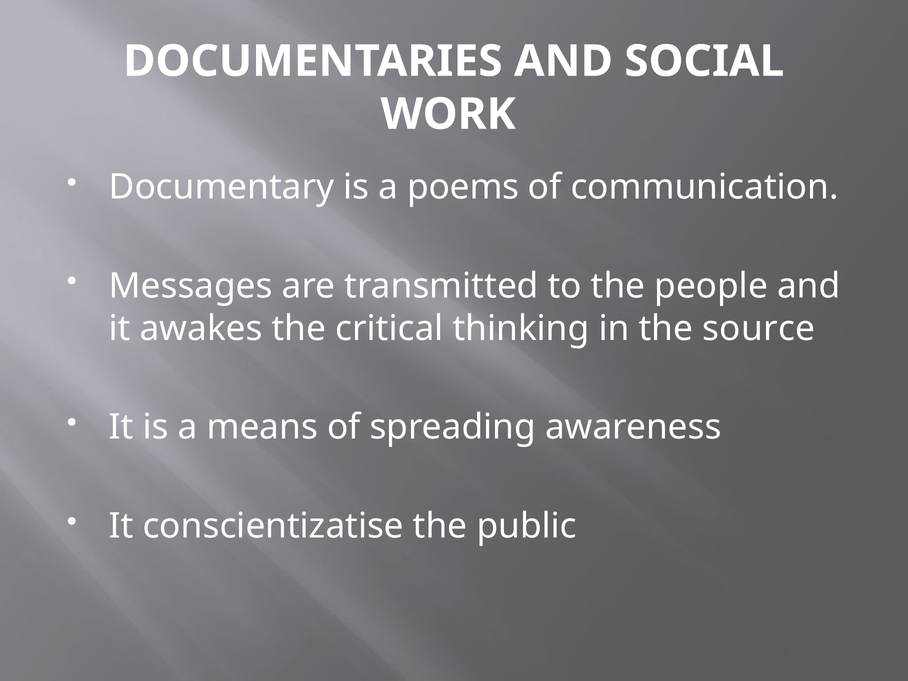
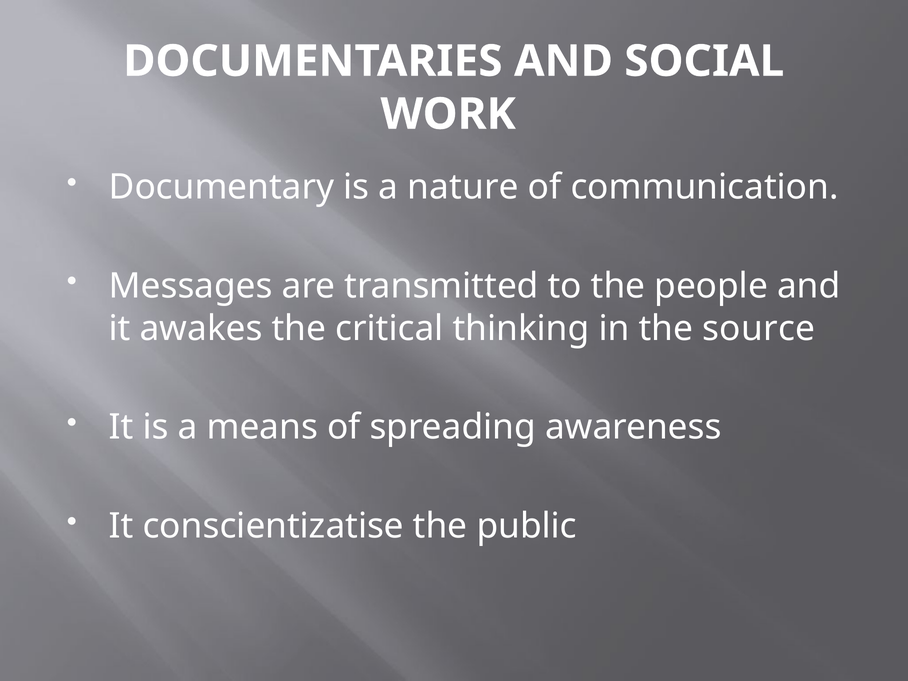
poems: poems -> nature
